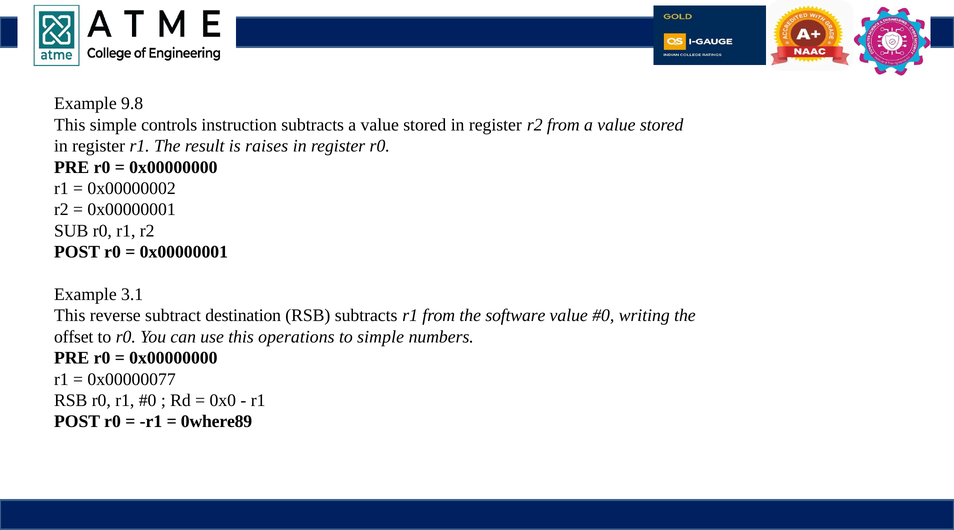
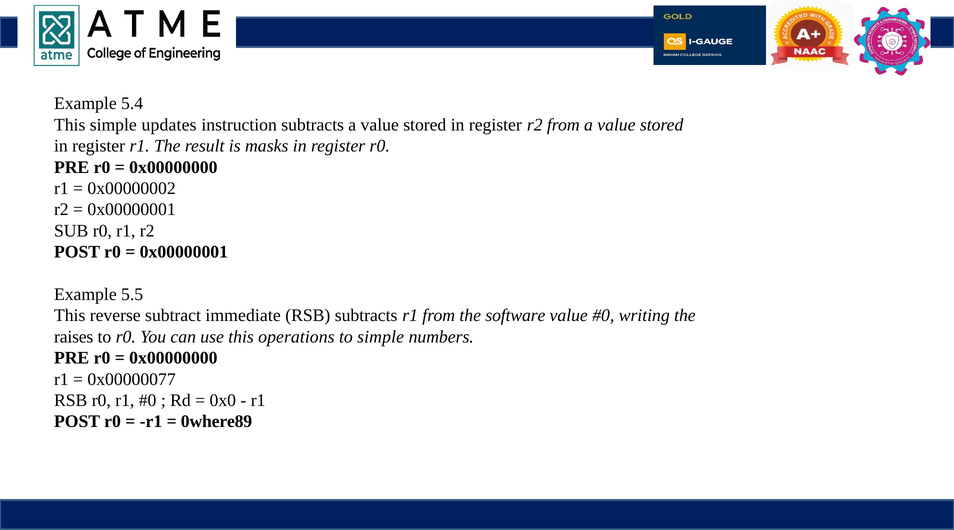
9.8: 9.8 -> 5.4
controls: controls -> updates
raises: raises -> masks
3.1: 3.1 -> 5.5
destination: destination -> immediate
offset: offset -> raises
